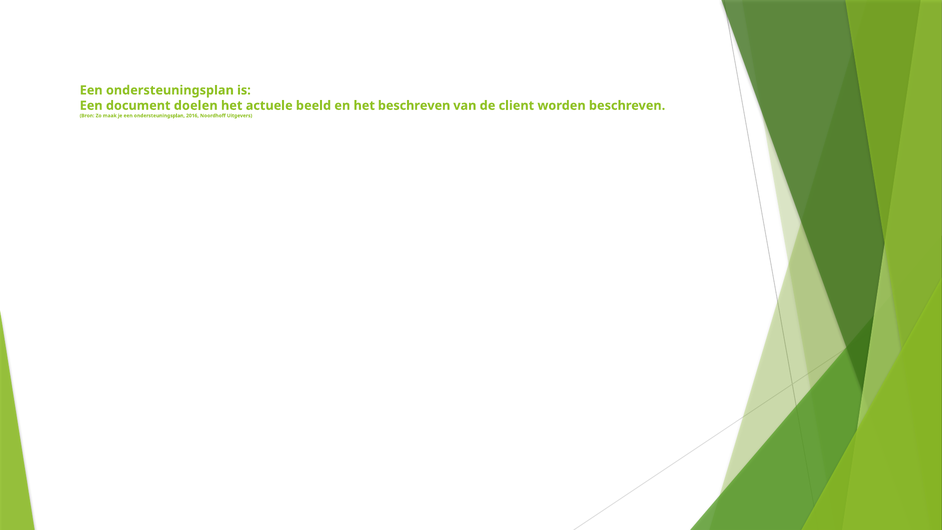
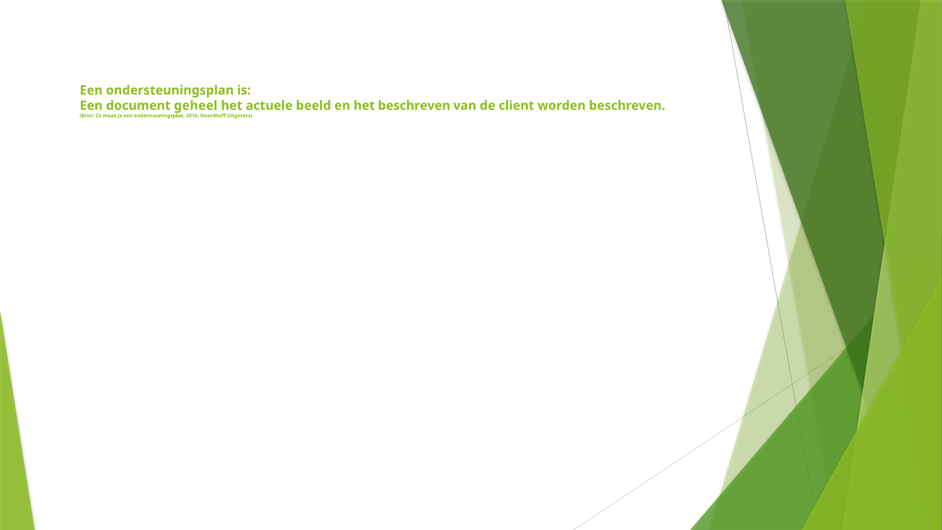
doelen: doelen -> geheel
